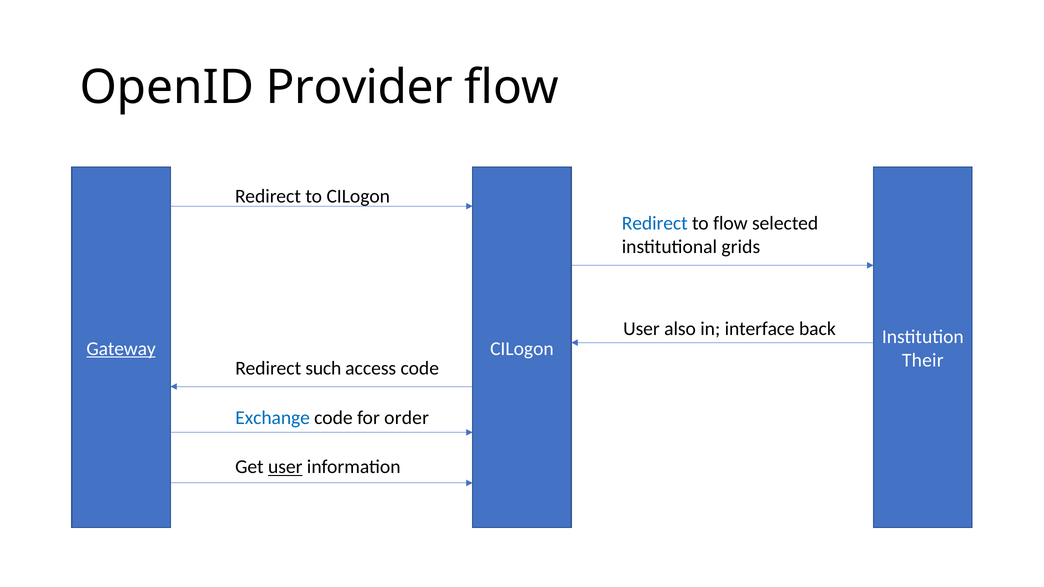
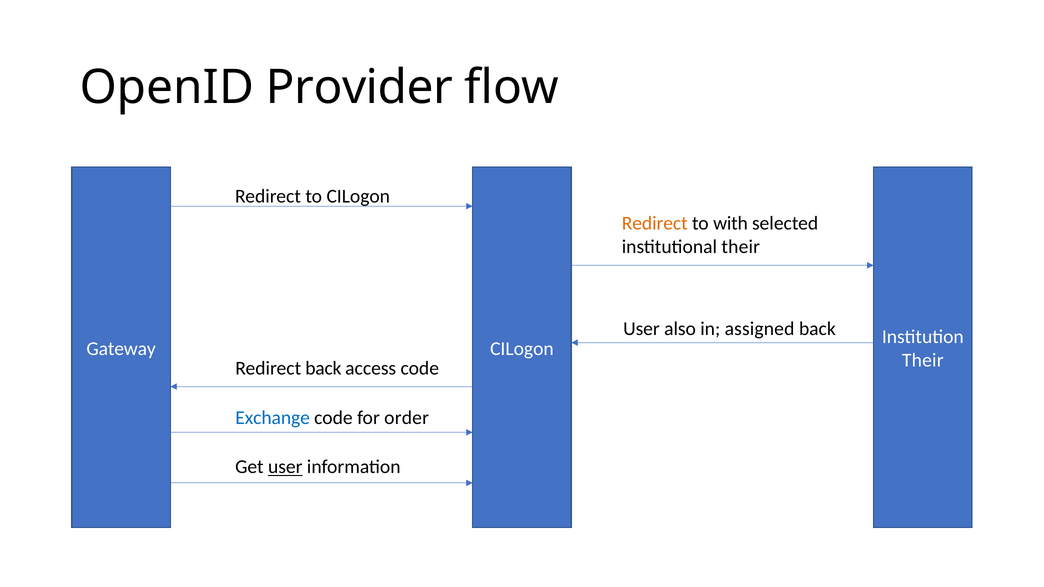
Redirect at (655, 223) colour: blue -> orange
to flow: flow -> with
institutional grids: grids -> their
interface: interface -> assigned
Gateway underline: present -> none
Redirect such: such -> back
